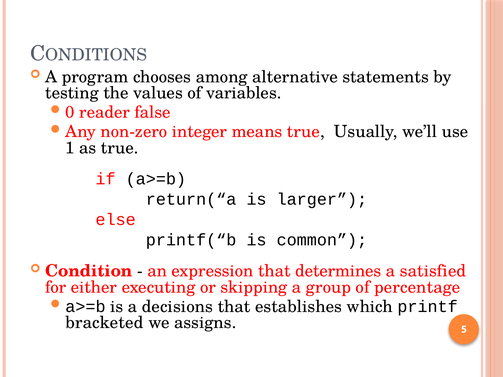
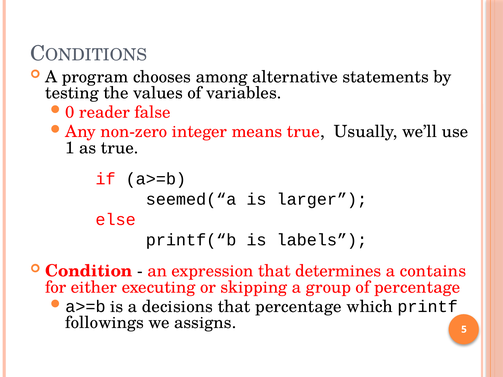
return(“a: return(“a -> seemed(“a
common: common -> labels
satisfied: satisfied -> contains
that establishes: establishes -> percentage
bracketed: bracketed -> followings
